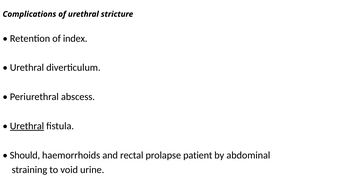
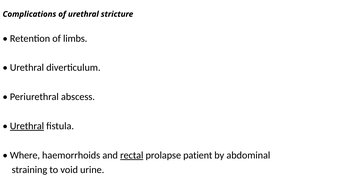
index: index -> limbs
Should: Should -> Where
rectal underline: none -> present
